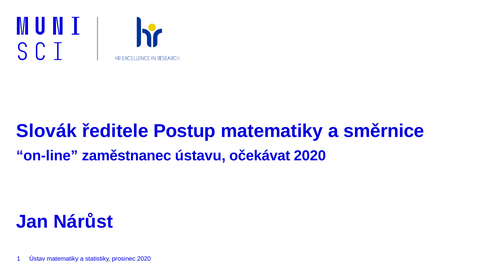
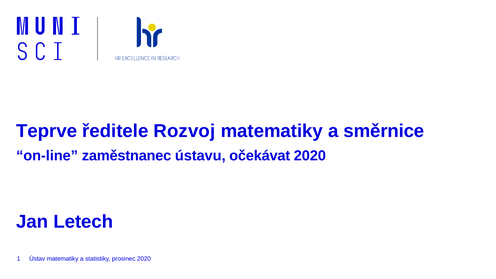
Slovák: Slovák -> Teprve
Postup: Postup -> Rozvoj
Nárůst: Nárůst -> Letech
